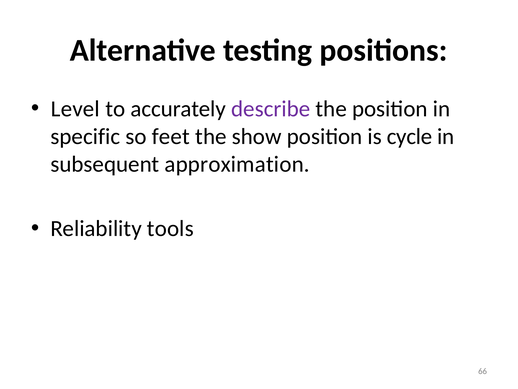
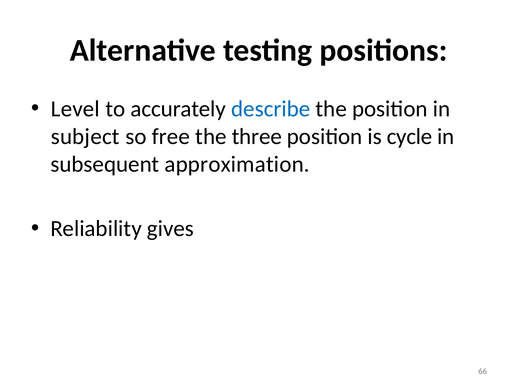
describe colour: purple -> blue
specific: specific -> subject
feet: feet -> free
show: show -> three
tools: tools -> gives
